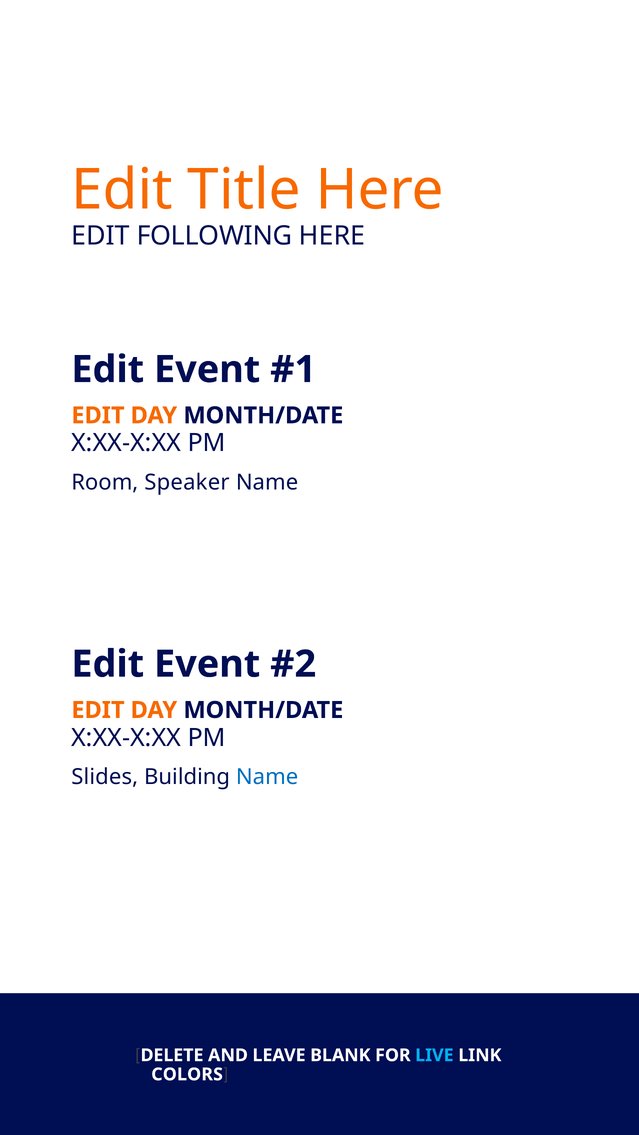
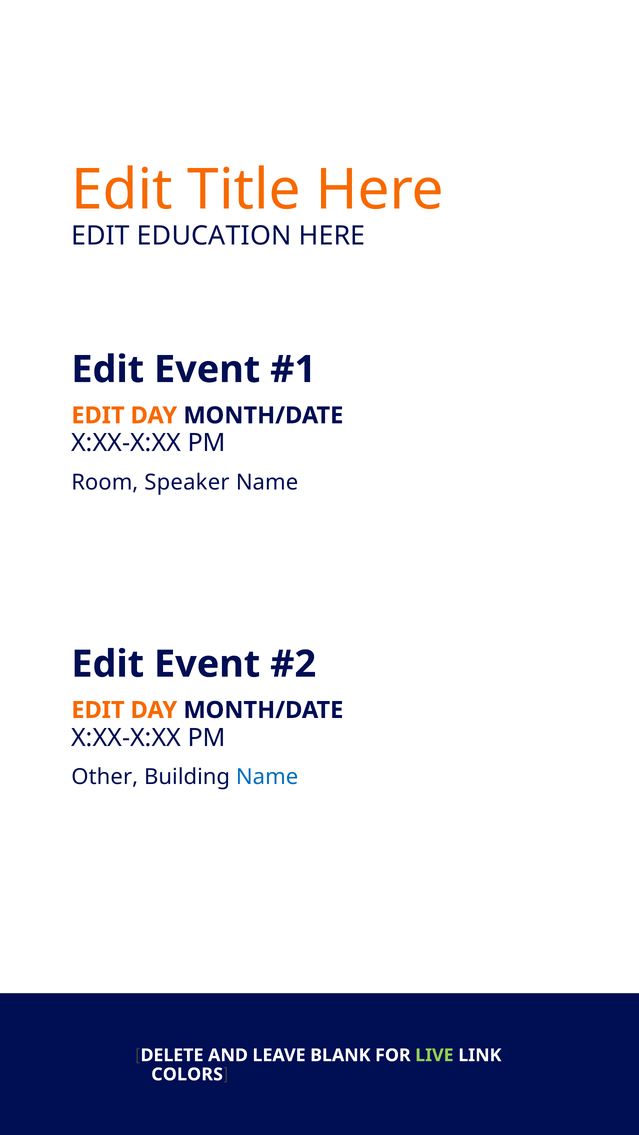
FOLLOWING: FOLLOWING -> EDUCATION
Slides: Slides -> Other
LIVE colour: light blue -> light green
